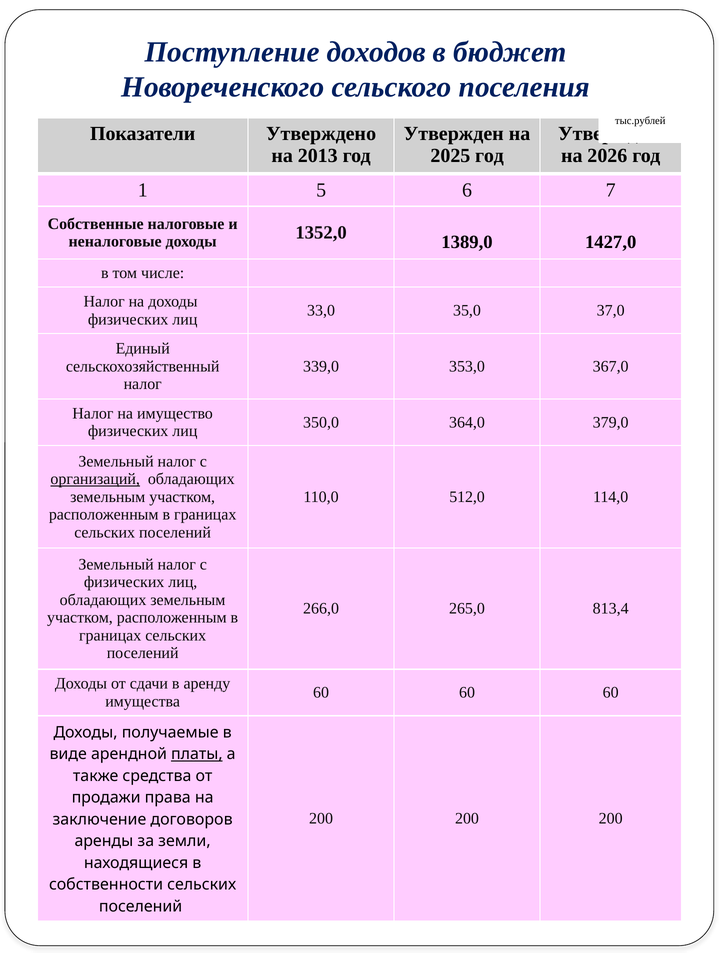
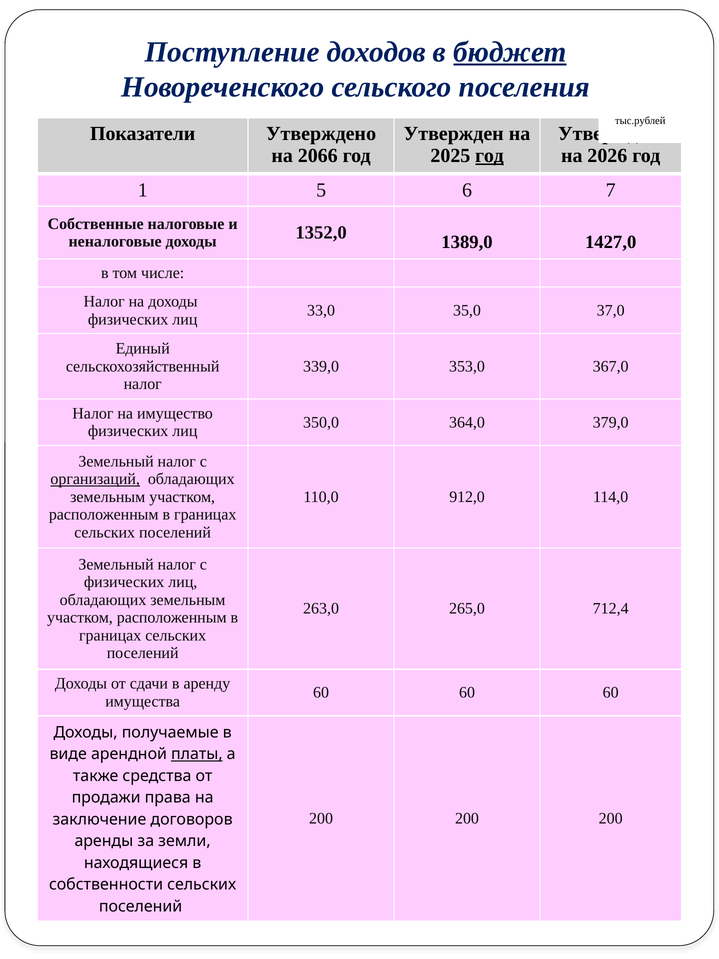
бюджет underline: none -> present
2013: 2013 -> 2066
год at (489, 156) underline: none -> present
512,0: 512,0 -> 912,0
266,0: 266,0 -> 263,0
813,4: 813,4 -> 712,4
